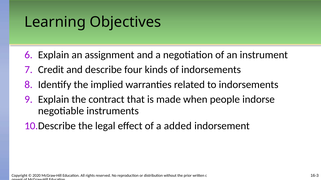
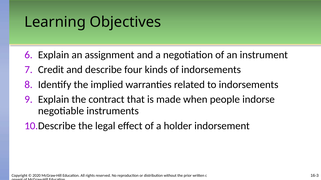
added: added -> holder
